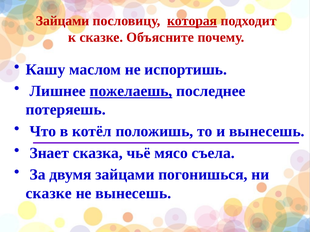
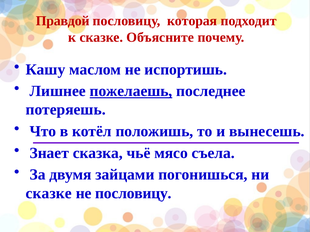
Зайцами at (63, 21): Зайцами -> Правдой
которая underline: present -> none
не вынесешь: вынесешь -> пословицу
